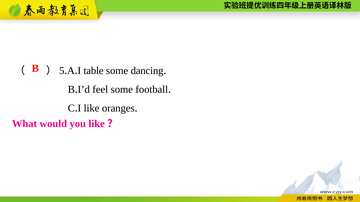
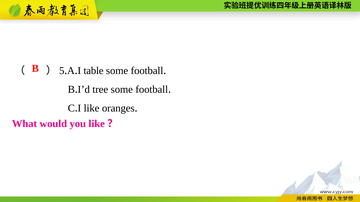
dancing at (147, 71): dancing -> football
feel: feel -> tree
